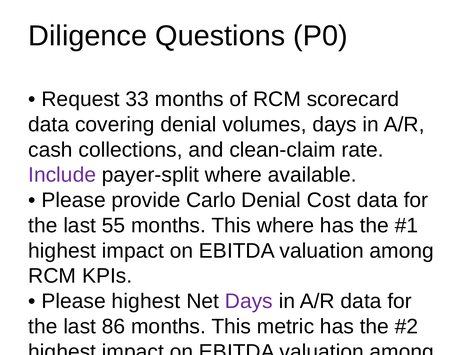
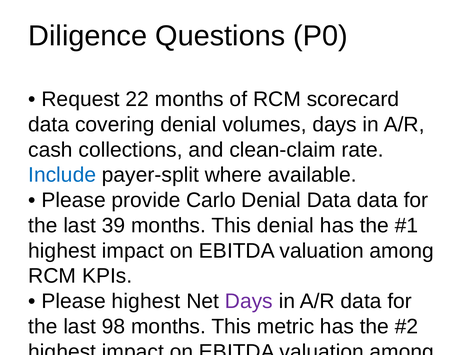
33: 33 -> 22
Include colour: purple -> blue
Denial Cost: Cost -> Data
55: 55 -> 39
This where: where -> denial
86: 86 -> 98
